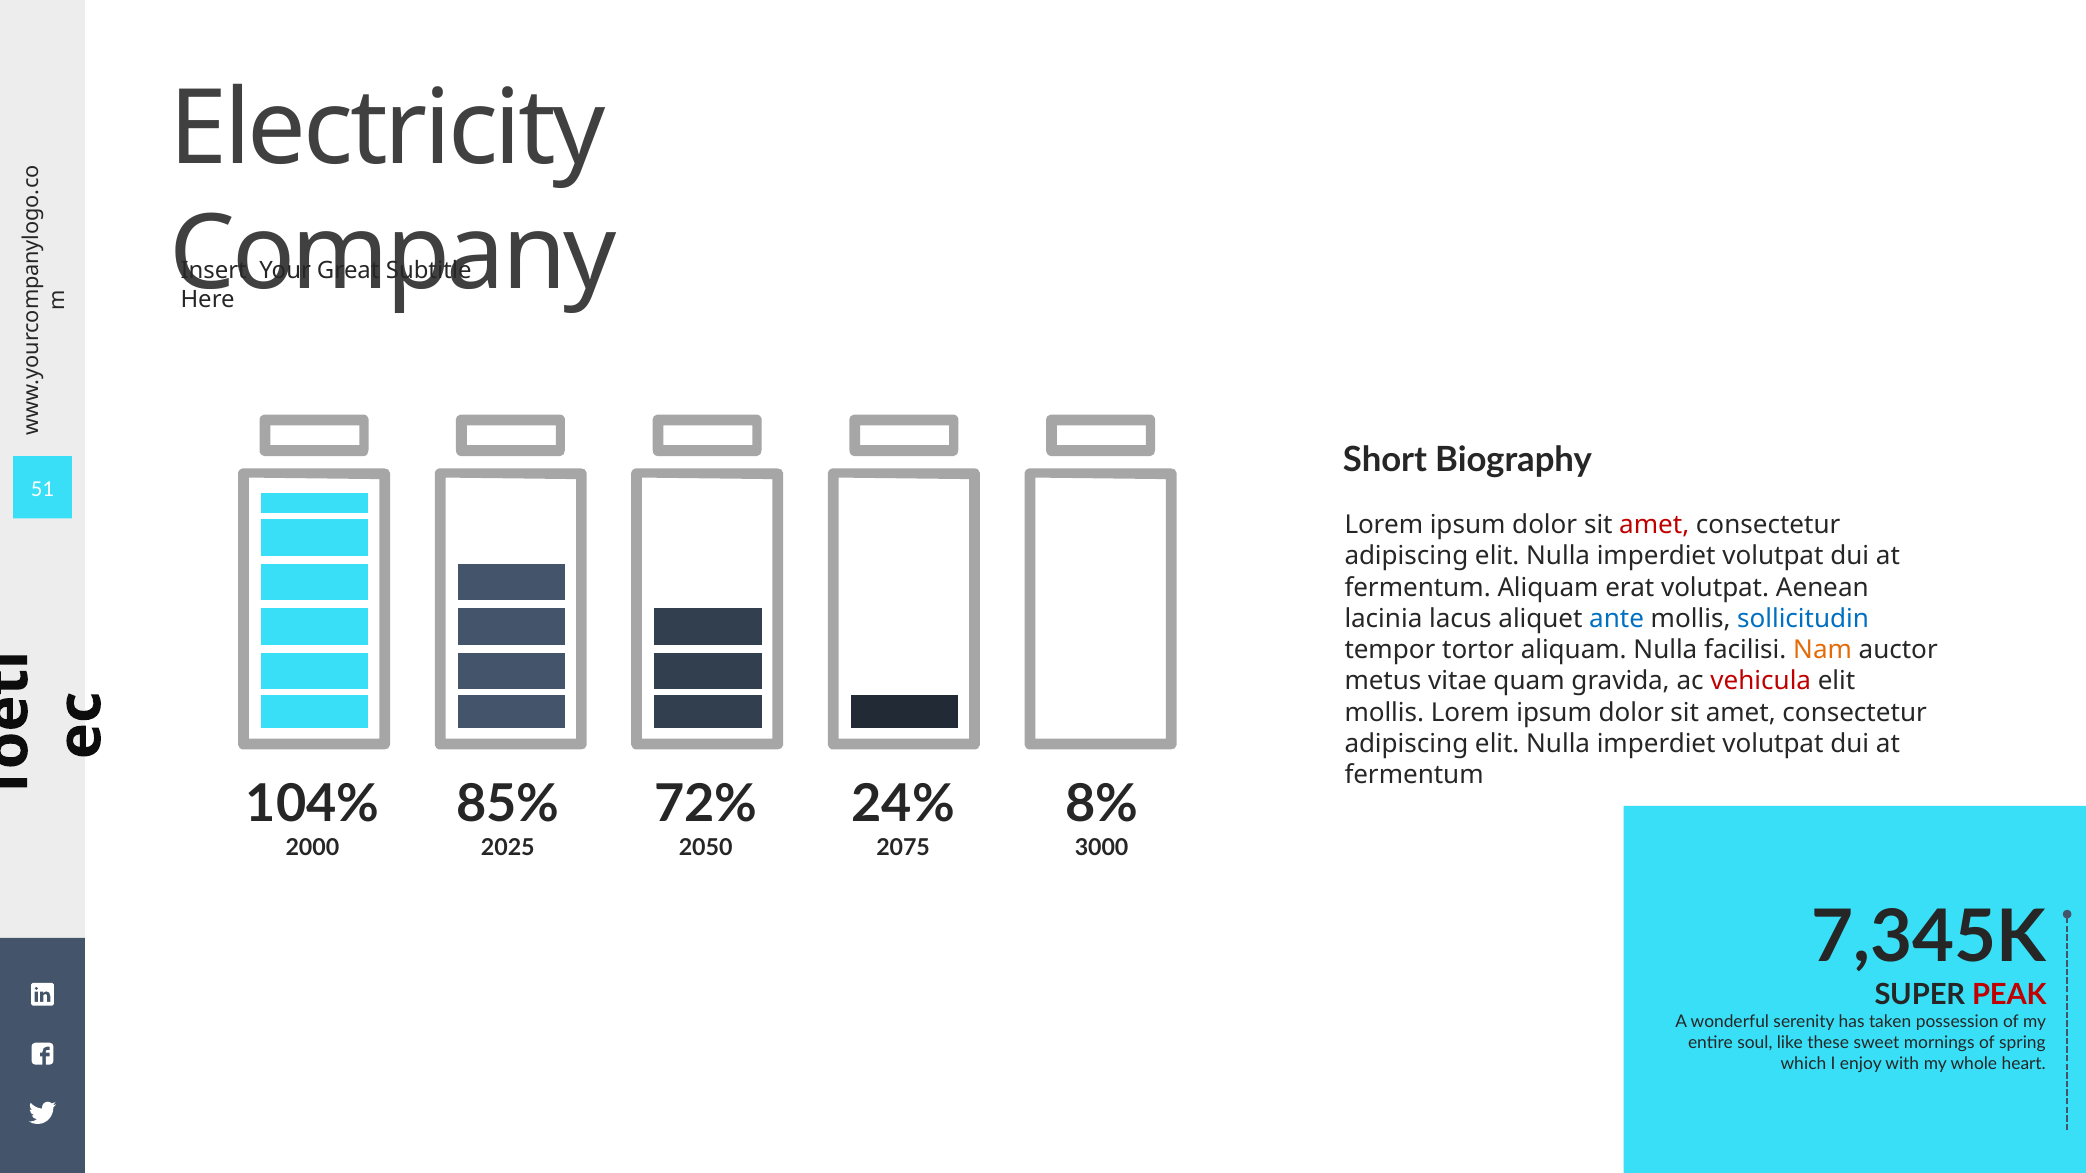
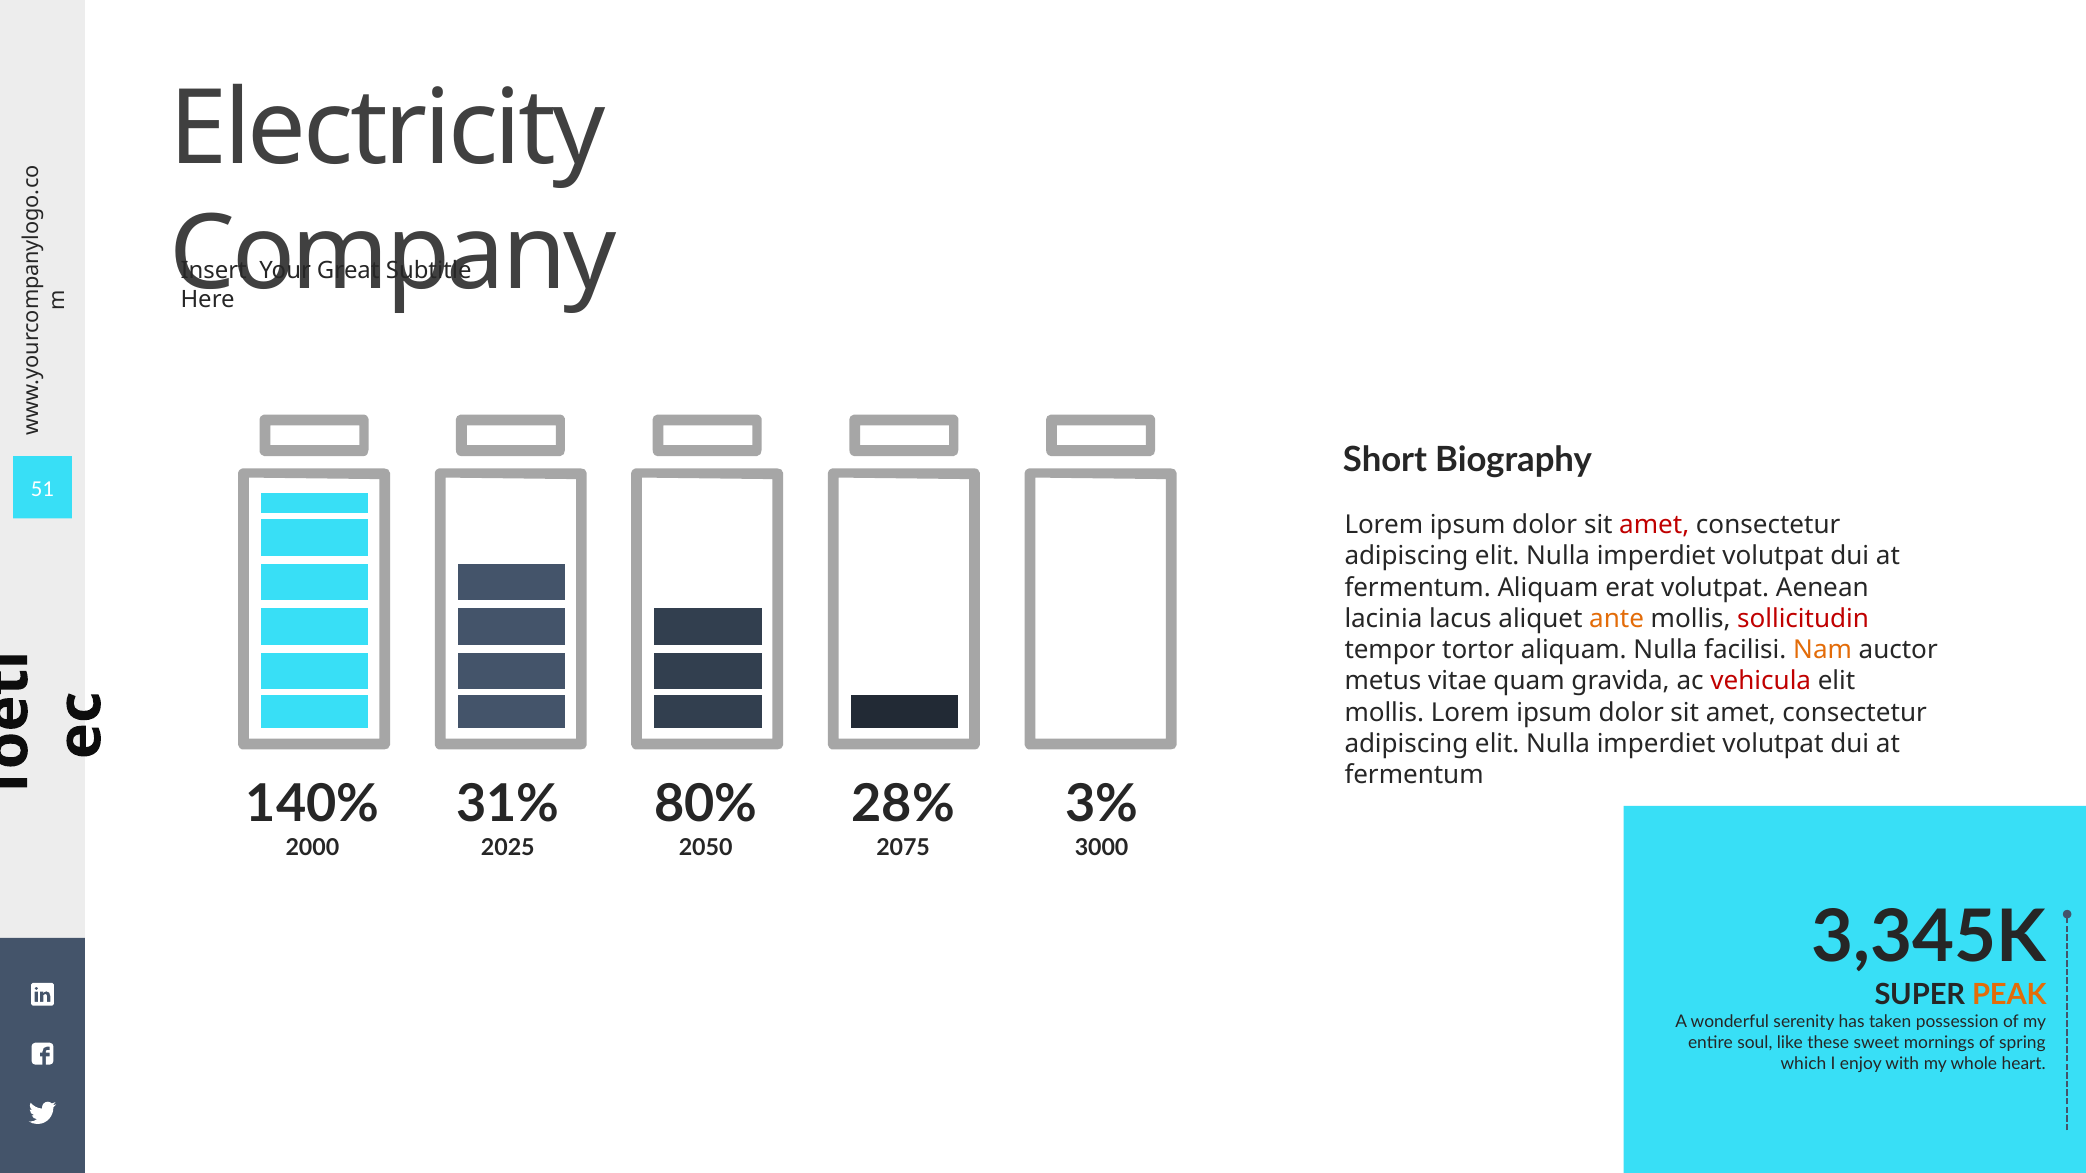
ante colour: blue -> orange
sollicitudin colour: blue -> red
104%: 104% -> 140%
85%: 85% -> 31%
72%: 72% -> 80%
24%: 24% -> 28%
8%: 8% -> 3%
7,345K: 7,345K -> 3,345K
PEAK colour: red -> orange
